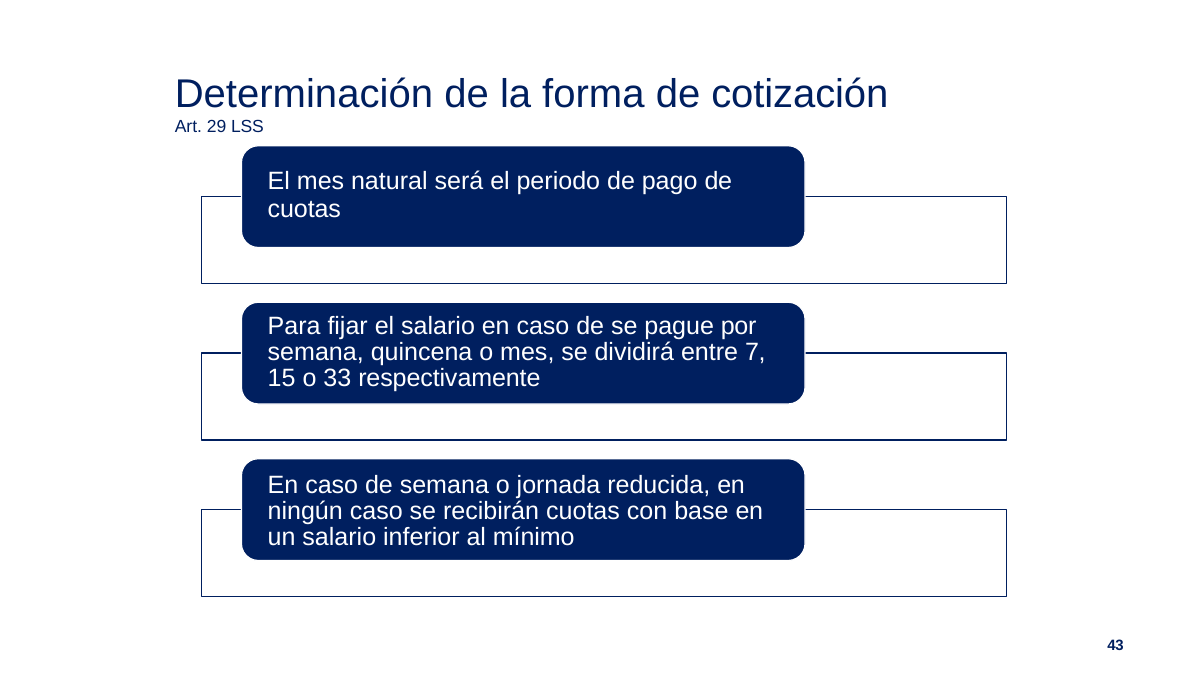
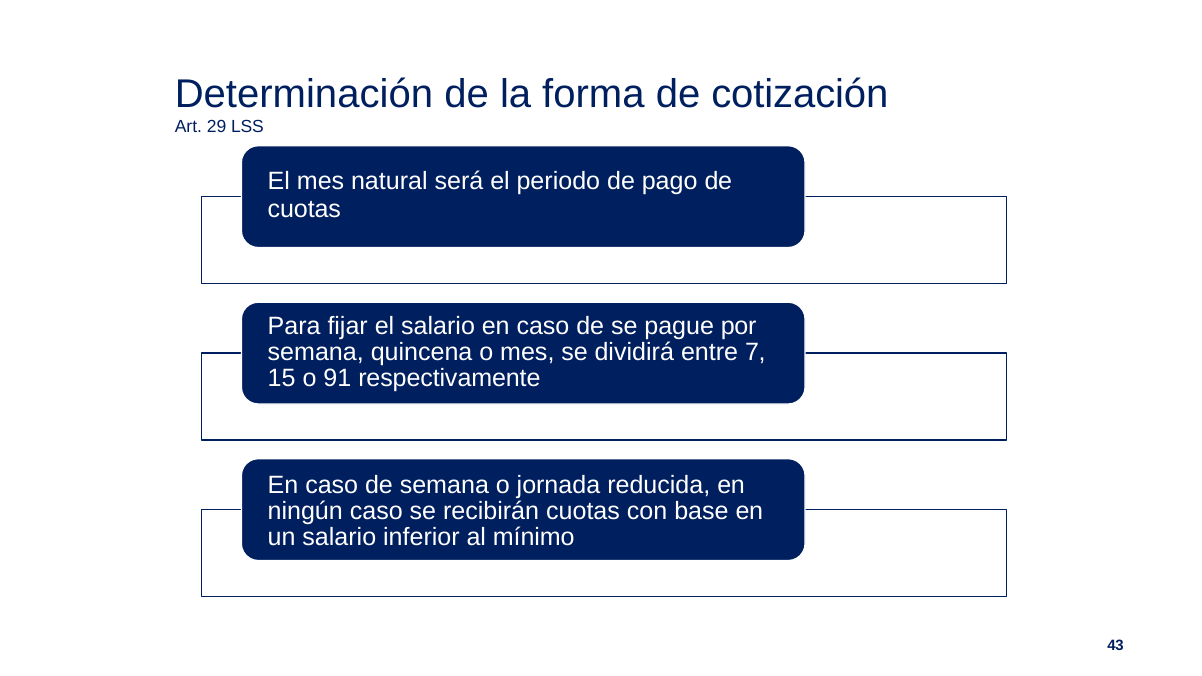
33: 33 -> 91
